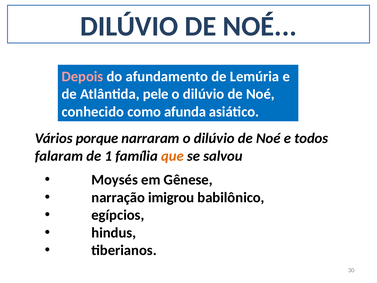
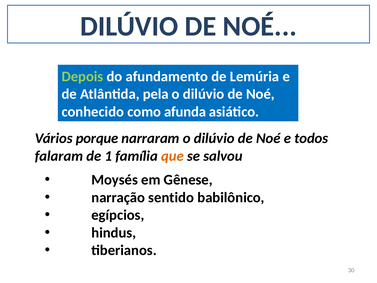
Depois colour: pink -> light green
pele: pele -> pela
imigrou: imigrou -> sentido
